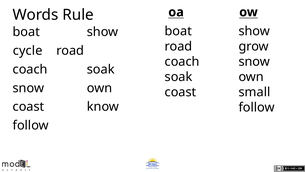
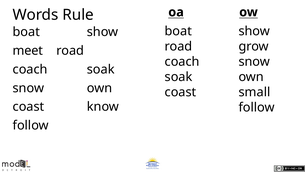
cycle: cycle -> meet
